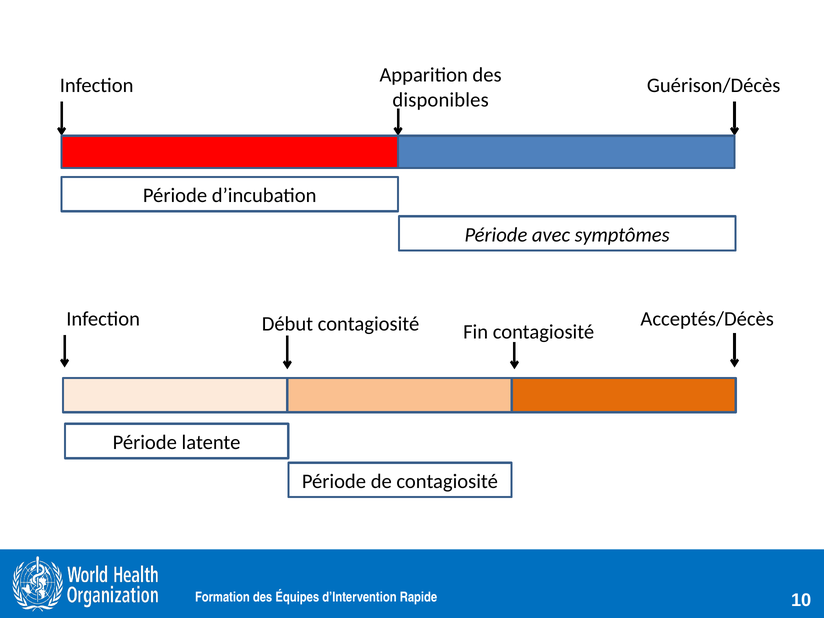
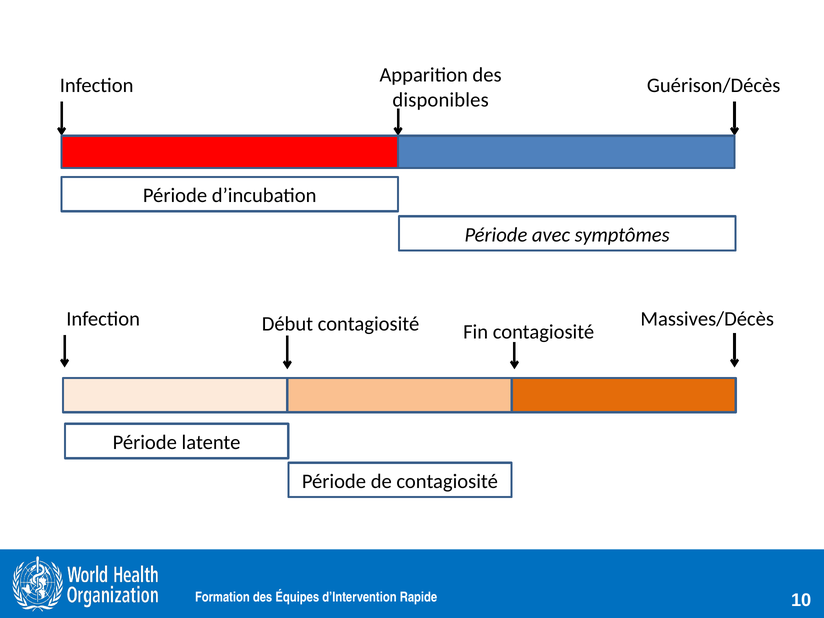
Acceptés/Décès: Acceptés/Décès -> Massives/Décès
